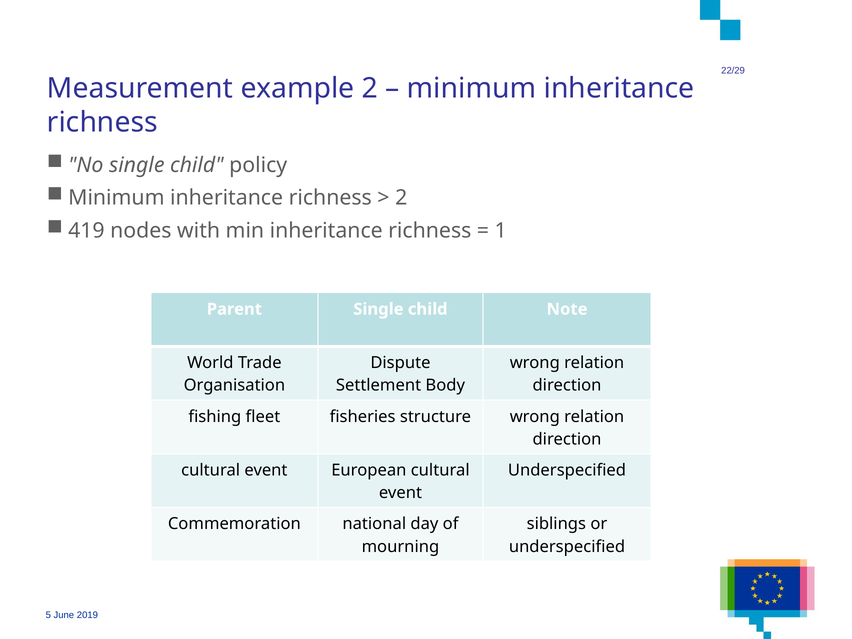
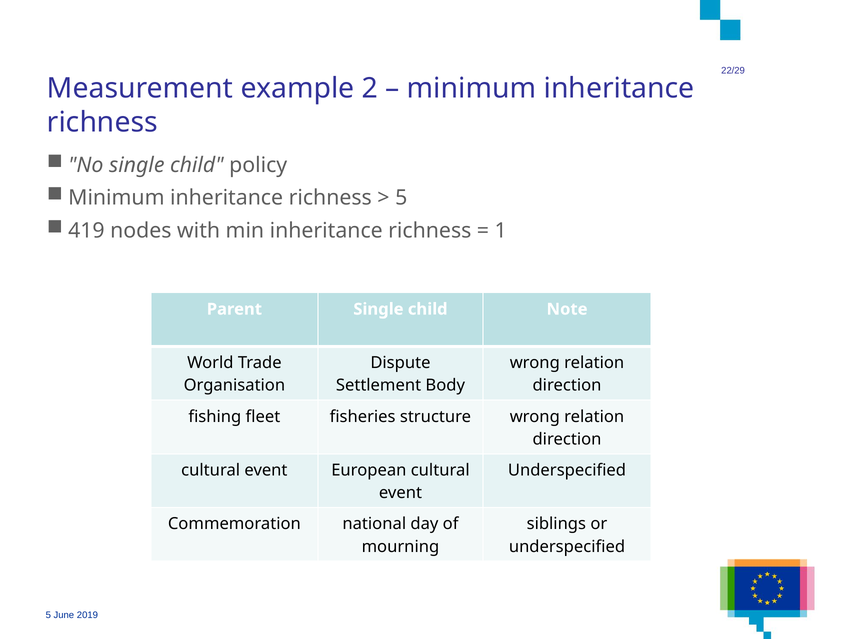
2 at (401, 198): 2 -> 5
